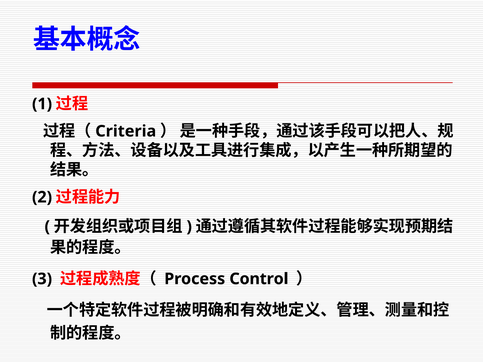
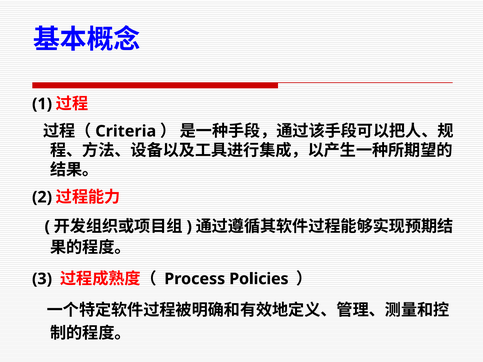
Control: Control -> Policies
